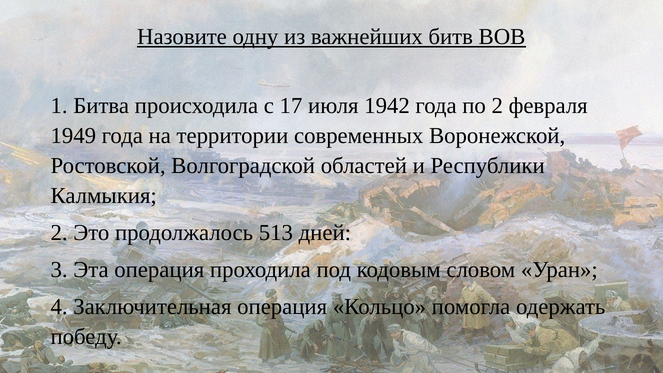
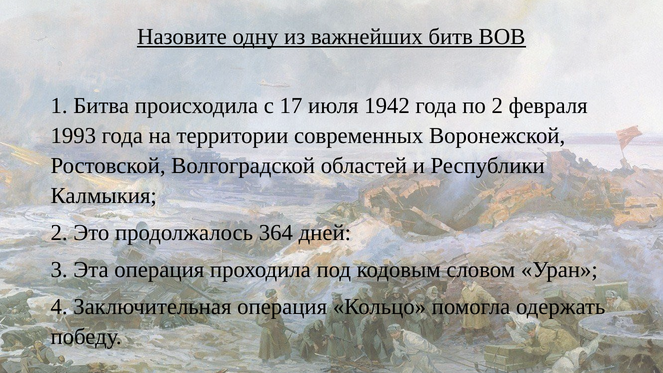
1949: 1949 -> 1993
513: 513 -> 364
